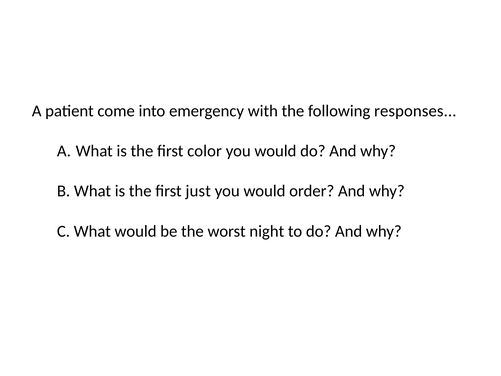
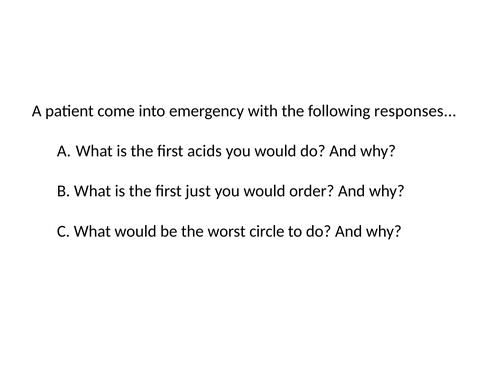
color: color -> acids
night: night -> circle
